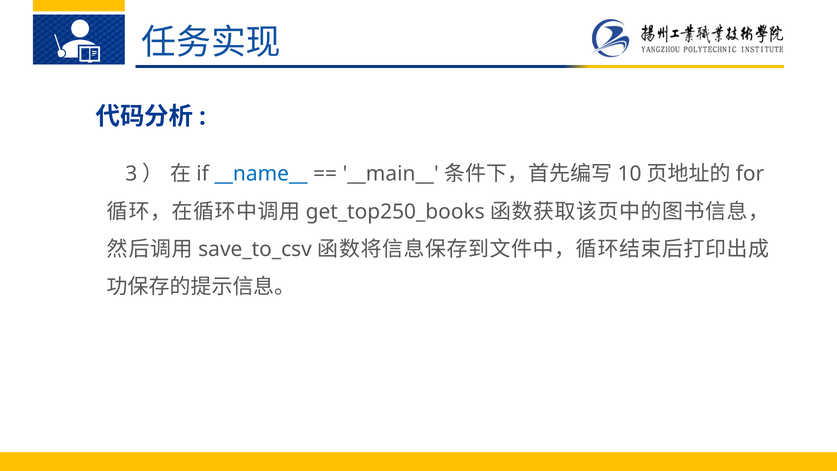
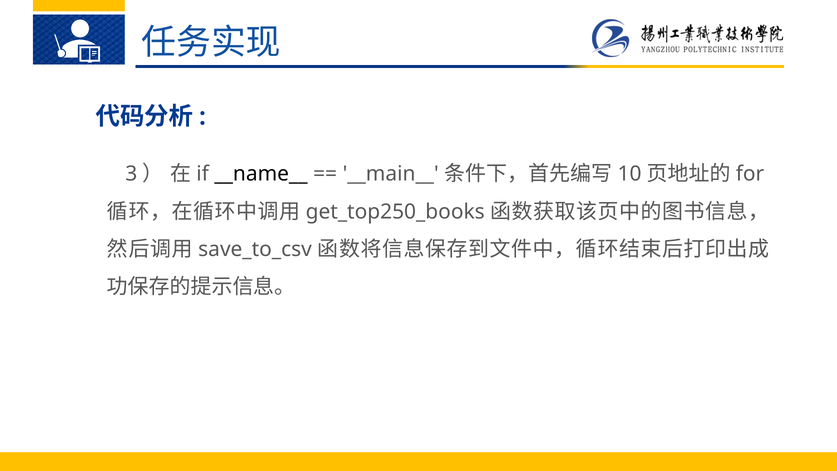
__name__ colour: blue -> black
